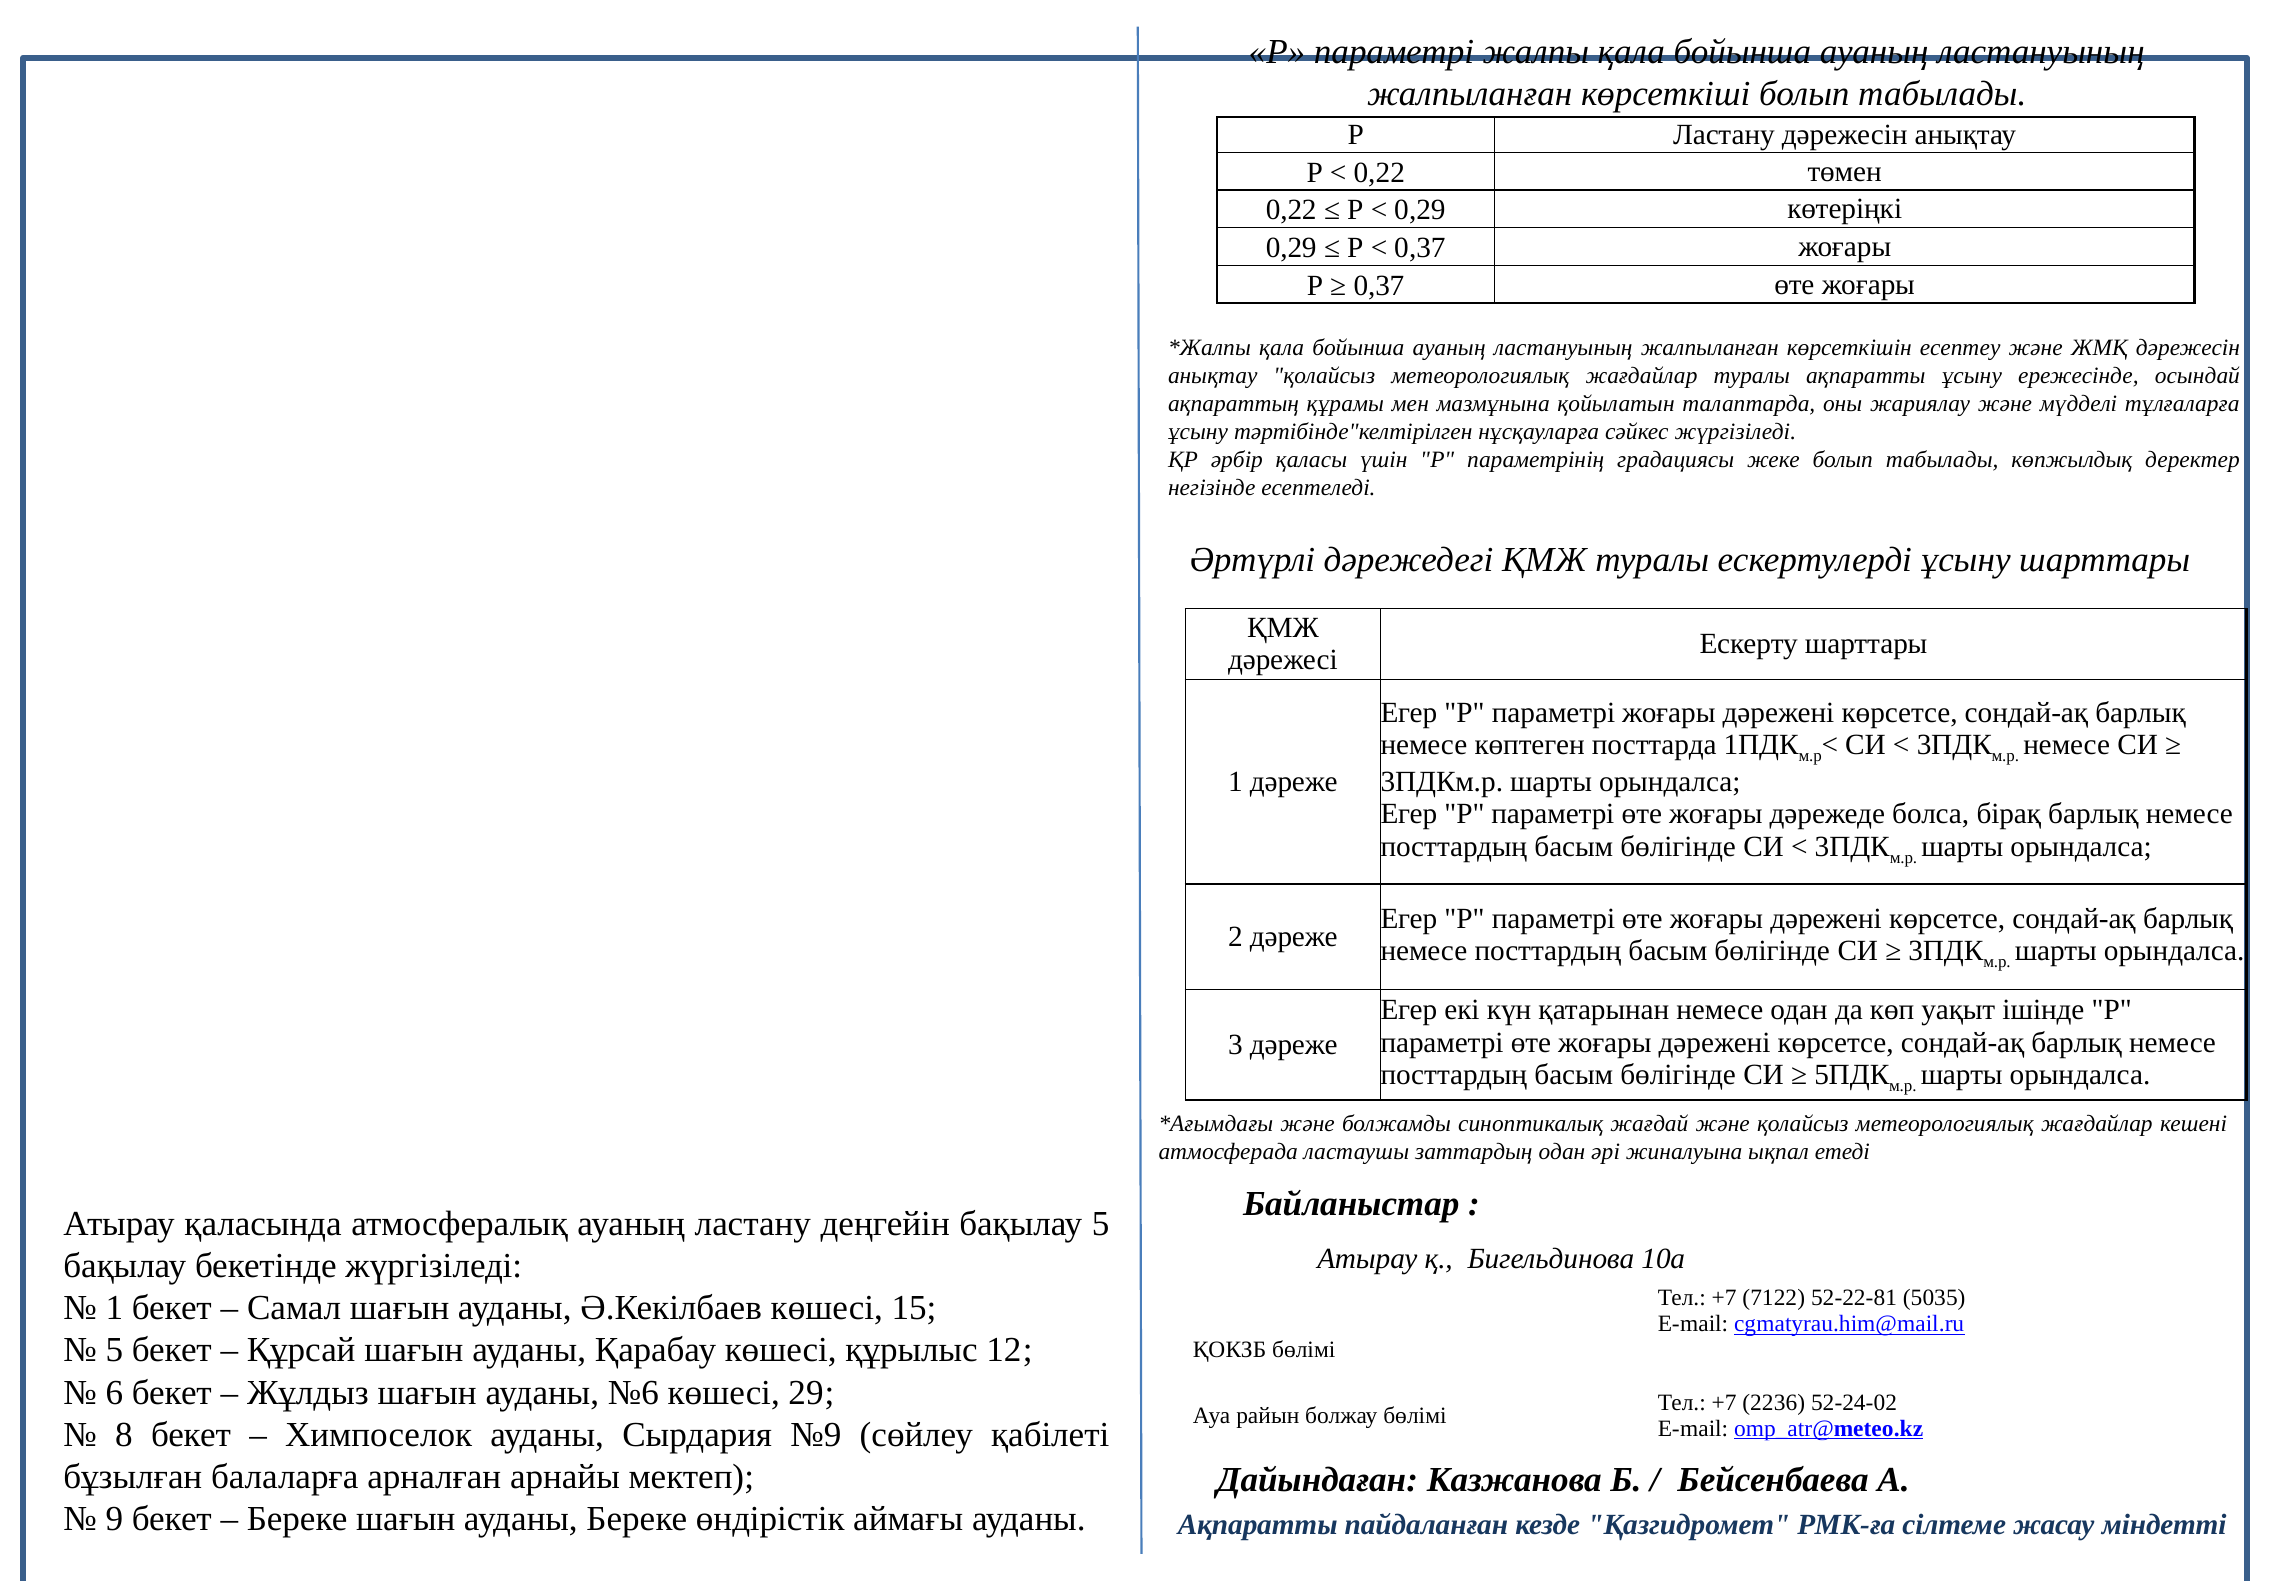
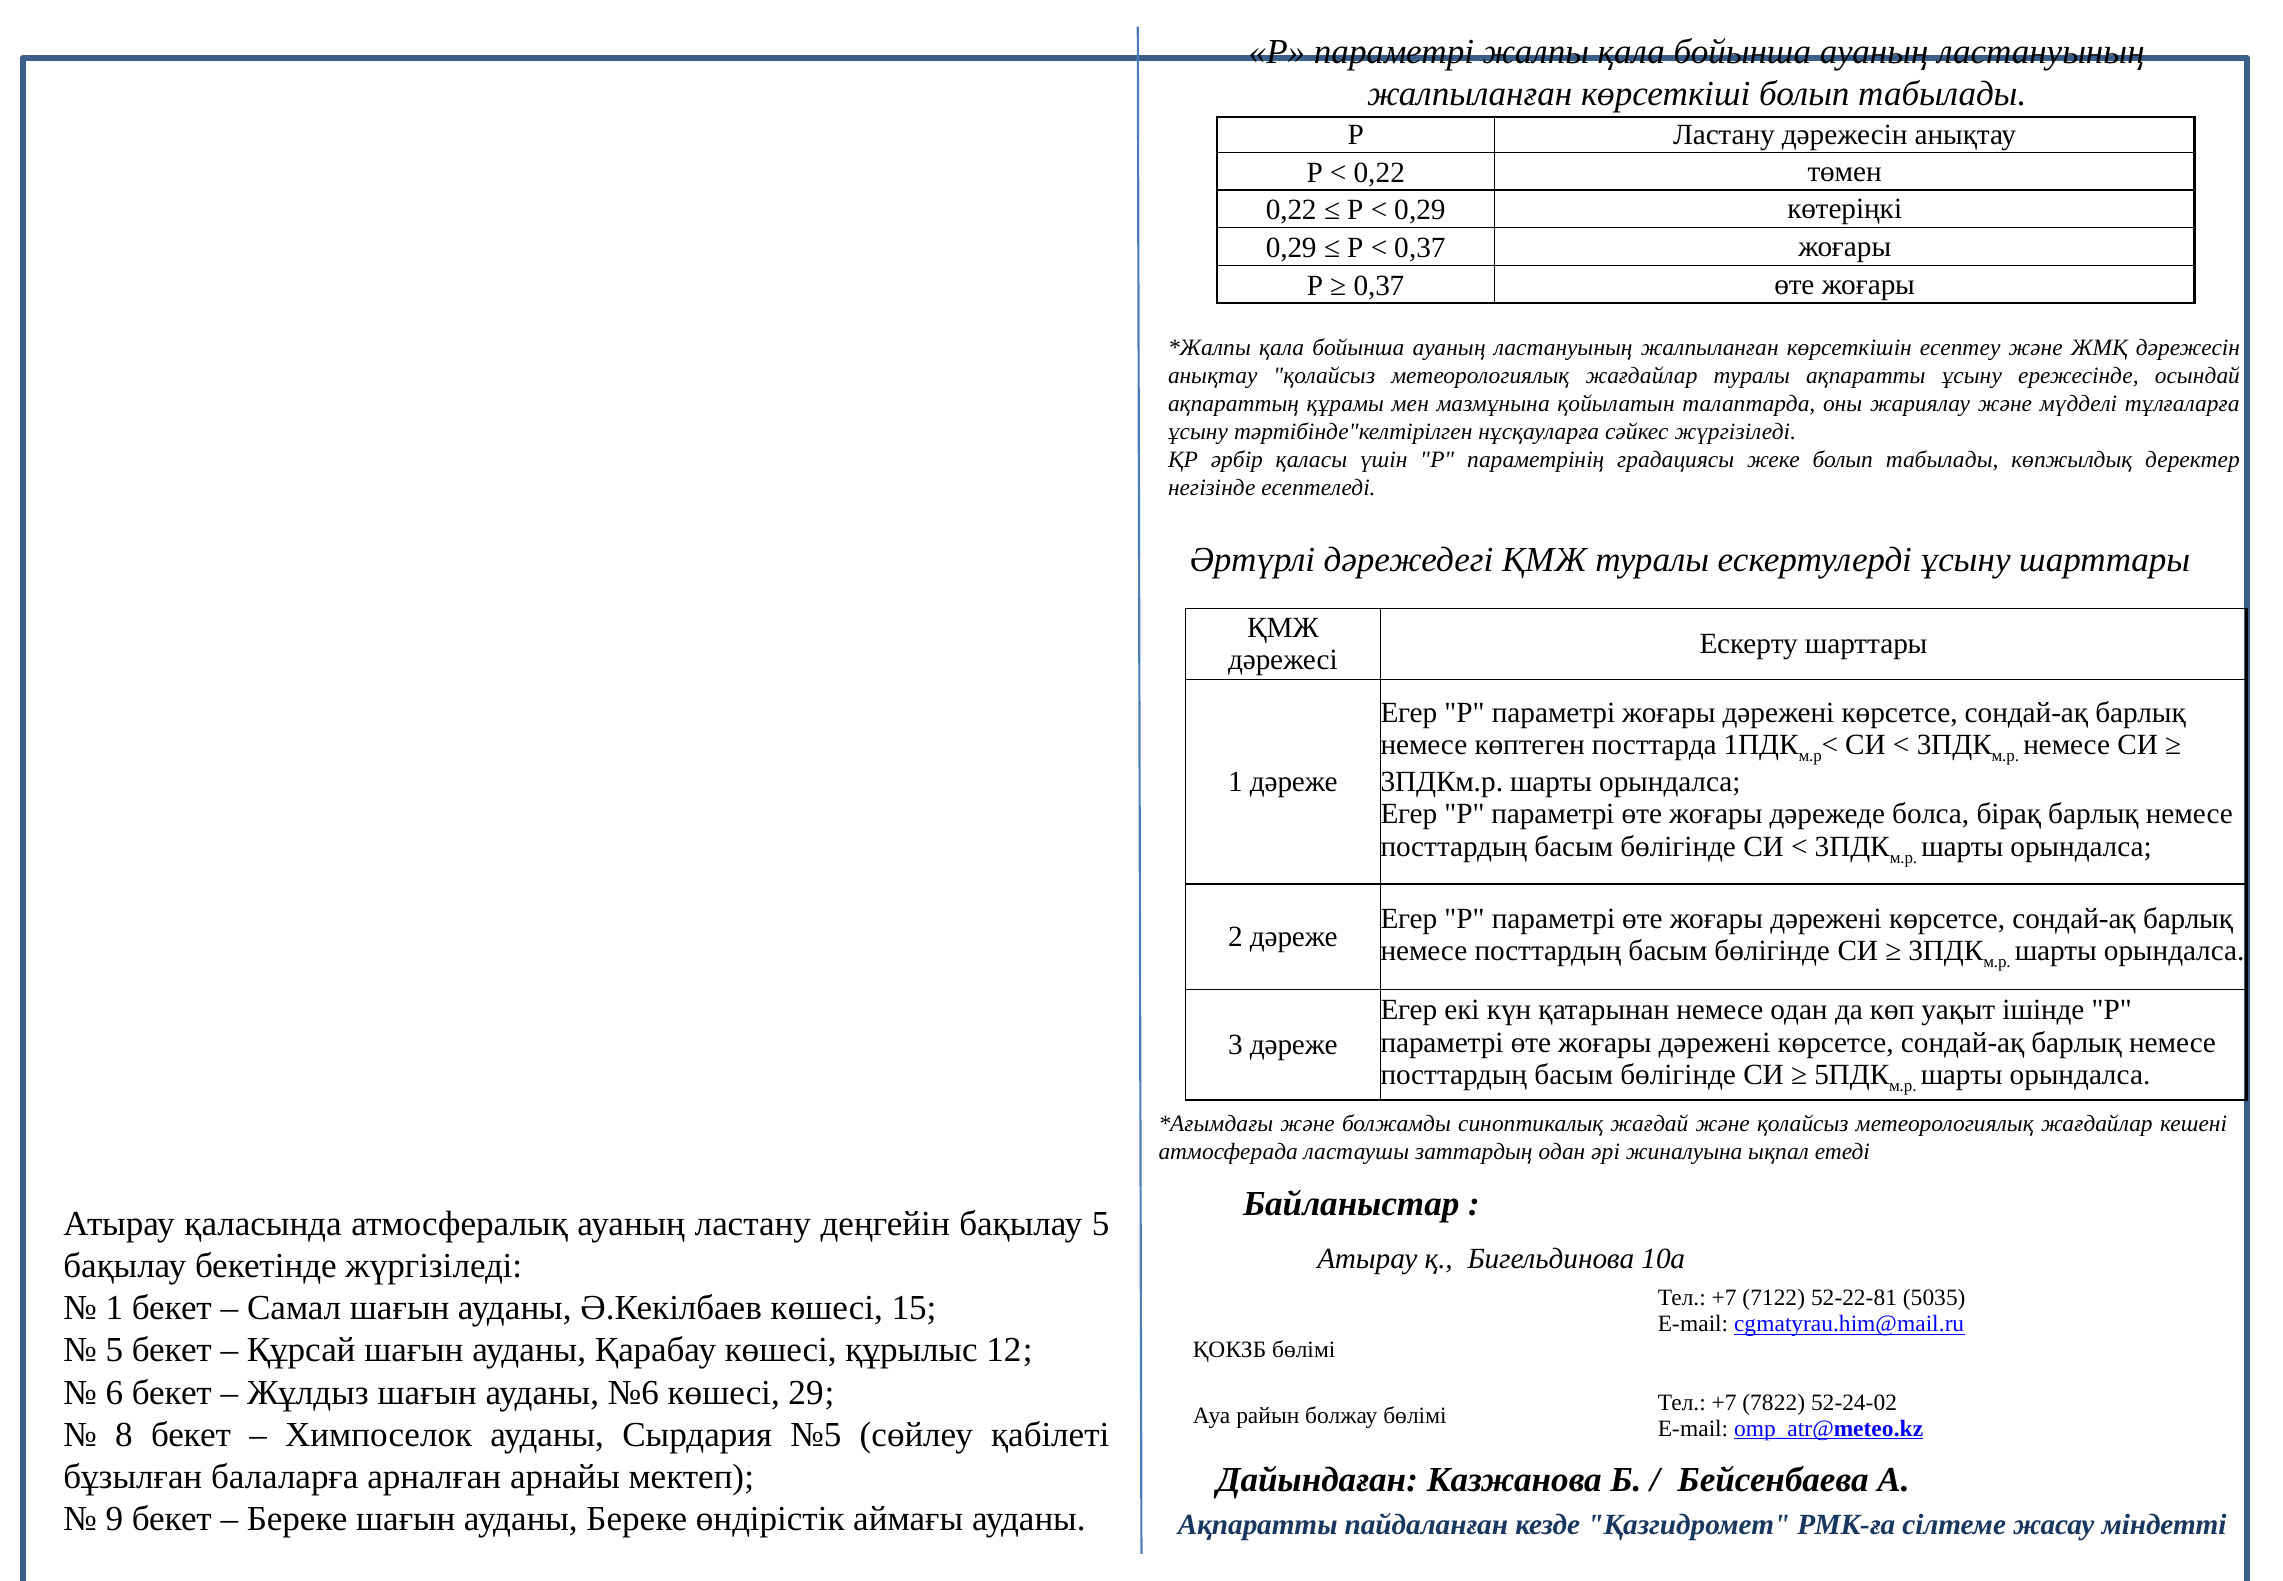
2236: 2236 -> 7822
№9: №9 -> №5
